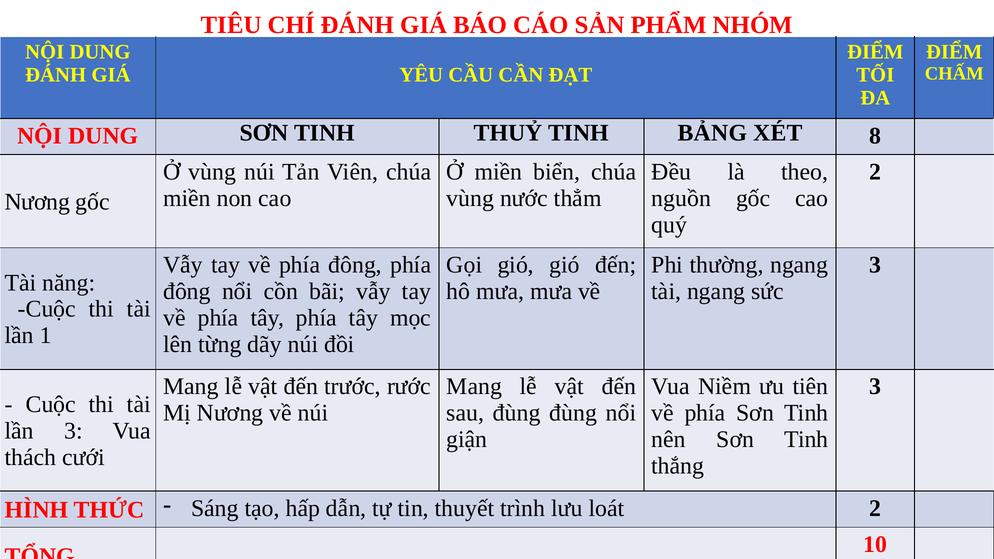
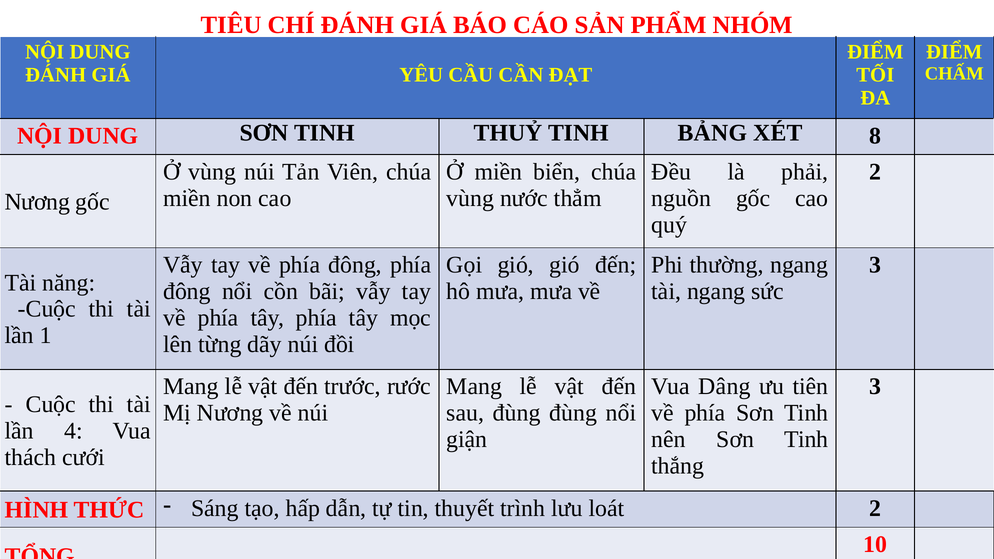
theo: theo -> phải
Niềm: Niềm -> Dâng
lần 3: 3 -> 4
